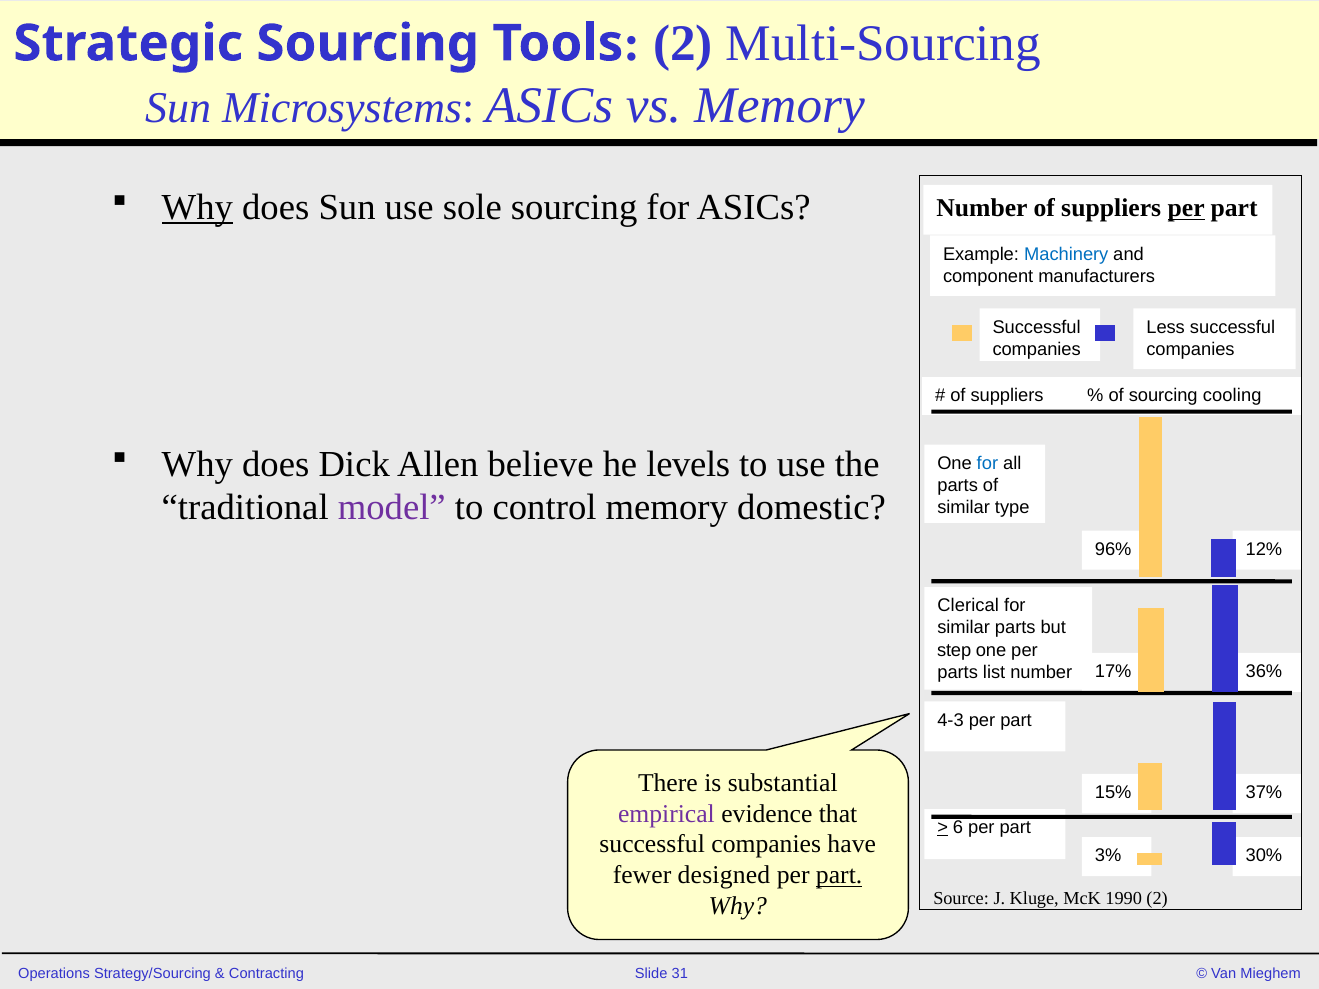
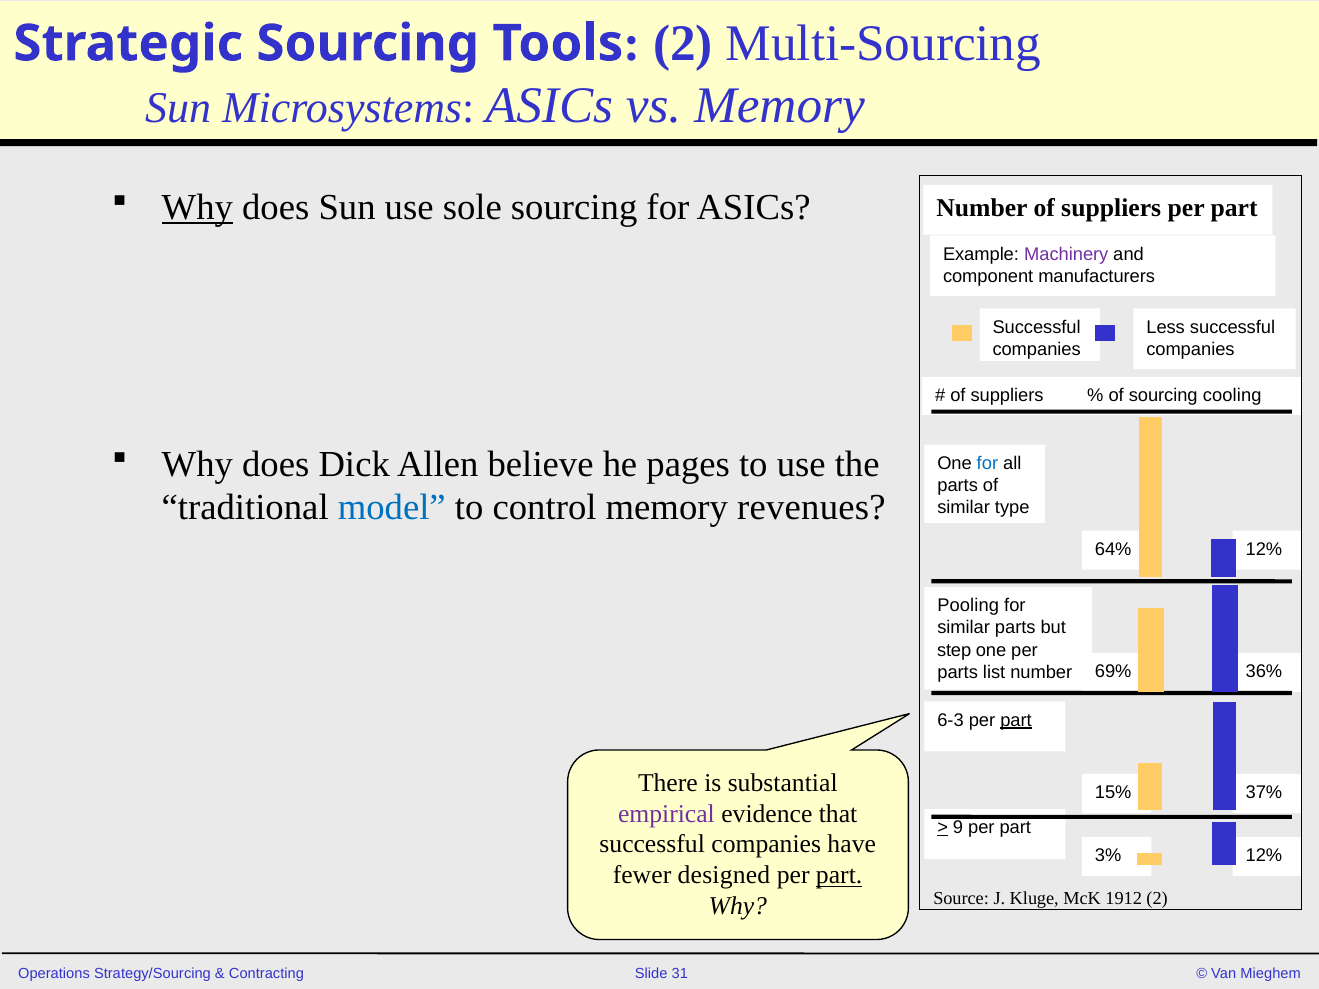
per at (1186, 208) underline: present -> none
Machinery colour: blue -> purple
levels: levels -> pages
model colour: purple -> blue
domestic: domestic -> revenues
96%: 96% -> 64%
Clerical: Clerical -> Pooling
17%: 17% -> 69%
4-3: 4-3 -> 6-3
part at (1016, 720) underline: none -> present
6: 6 -> 9
30% at (1264, 856): 30% -> 12%
1990: 1990 -> 1912
